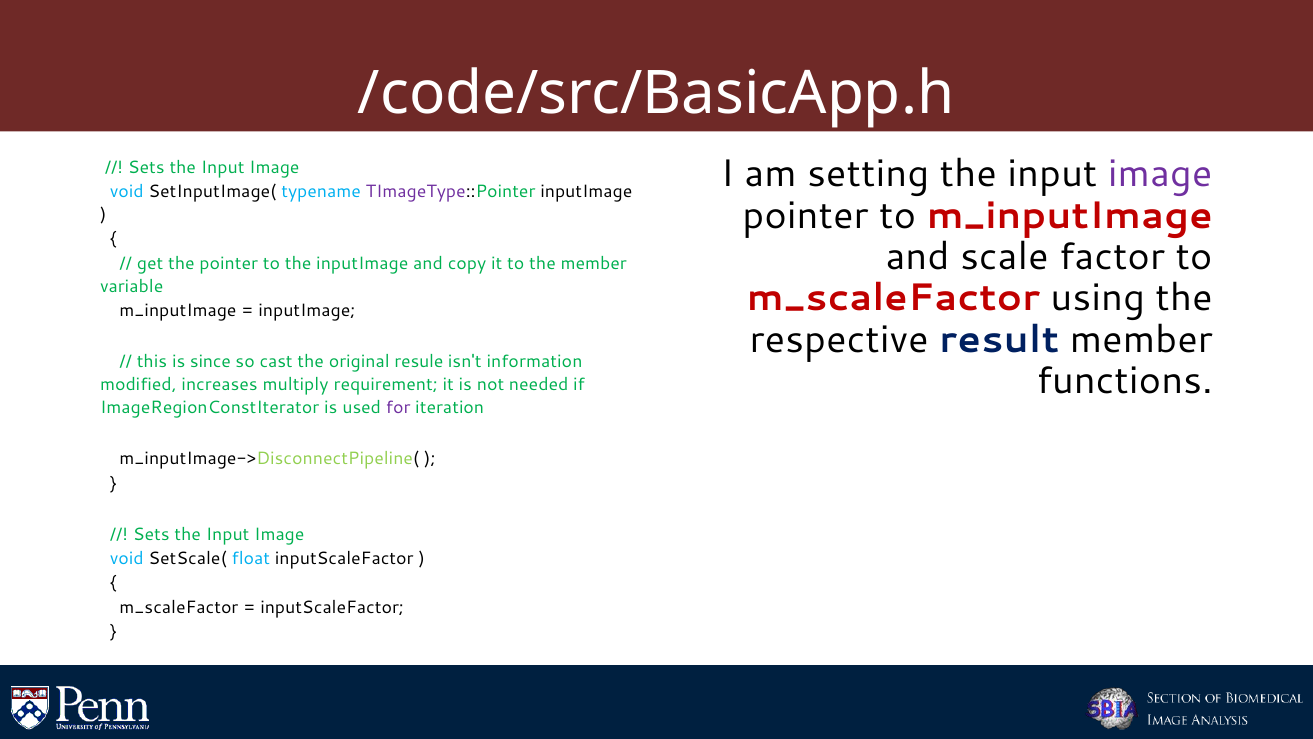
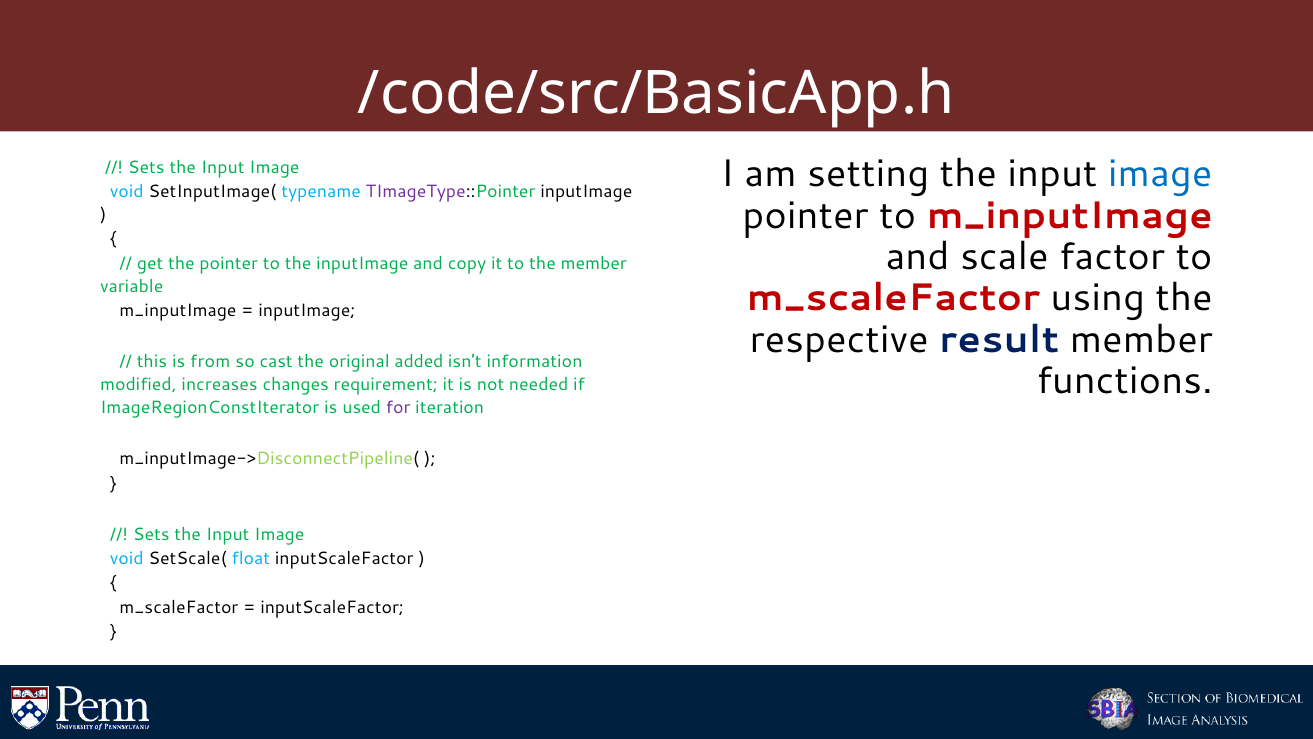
image at (1160, 174) colour: purple -> blue
since: since -> from
resule: resule -> added
multiply: multiply -> changes
